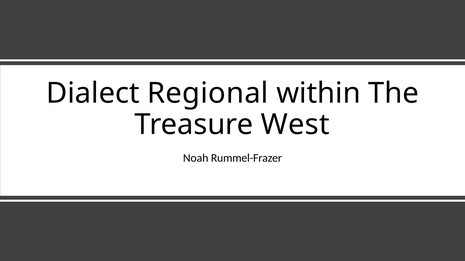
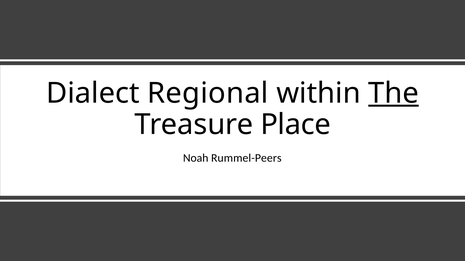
The underline: none -> present
West: West -> Place
Rummel-Frazer: Rummel-Frazer -> Rummel-Peers
